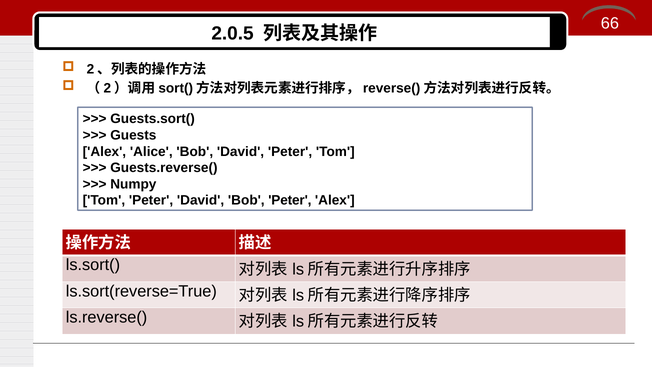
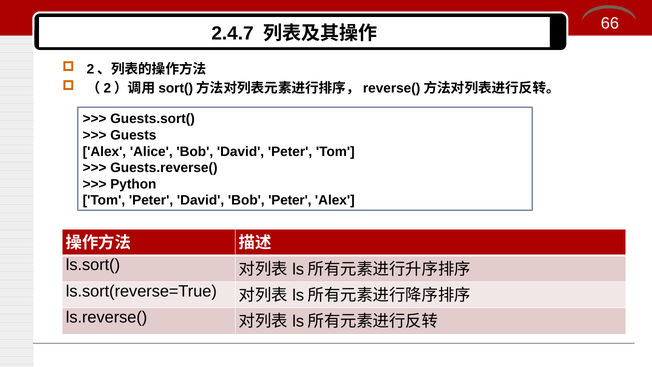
2.0.5: 2.0.5 -> 2.4.7
Numpy: Numpy -> Python
